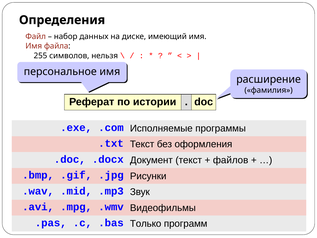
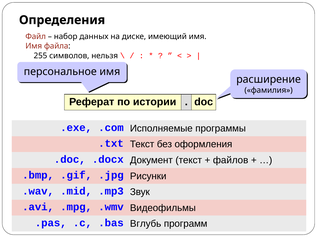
Только: Только -> Вглубь
